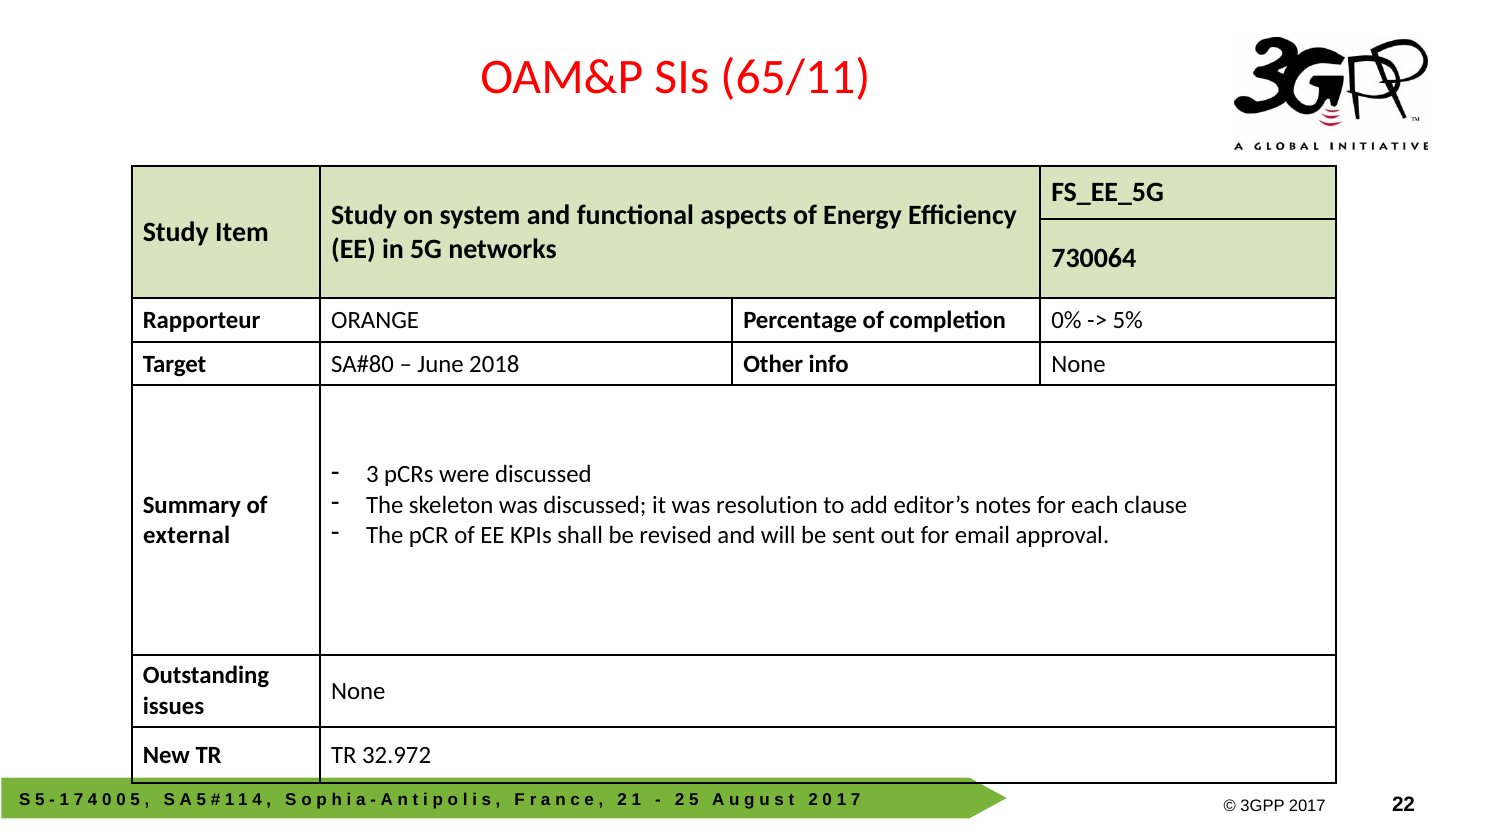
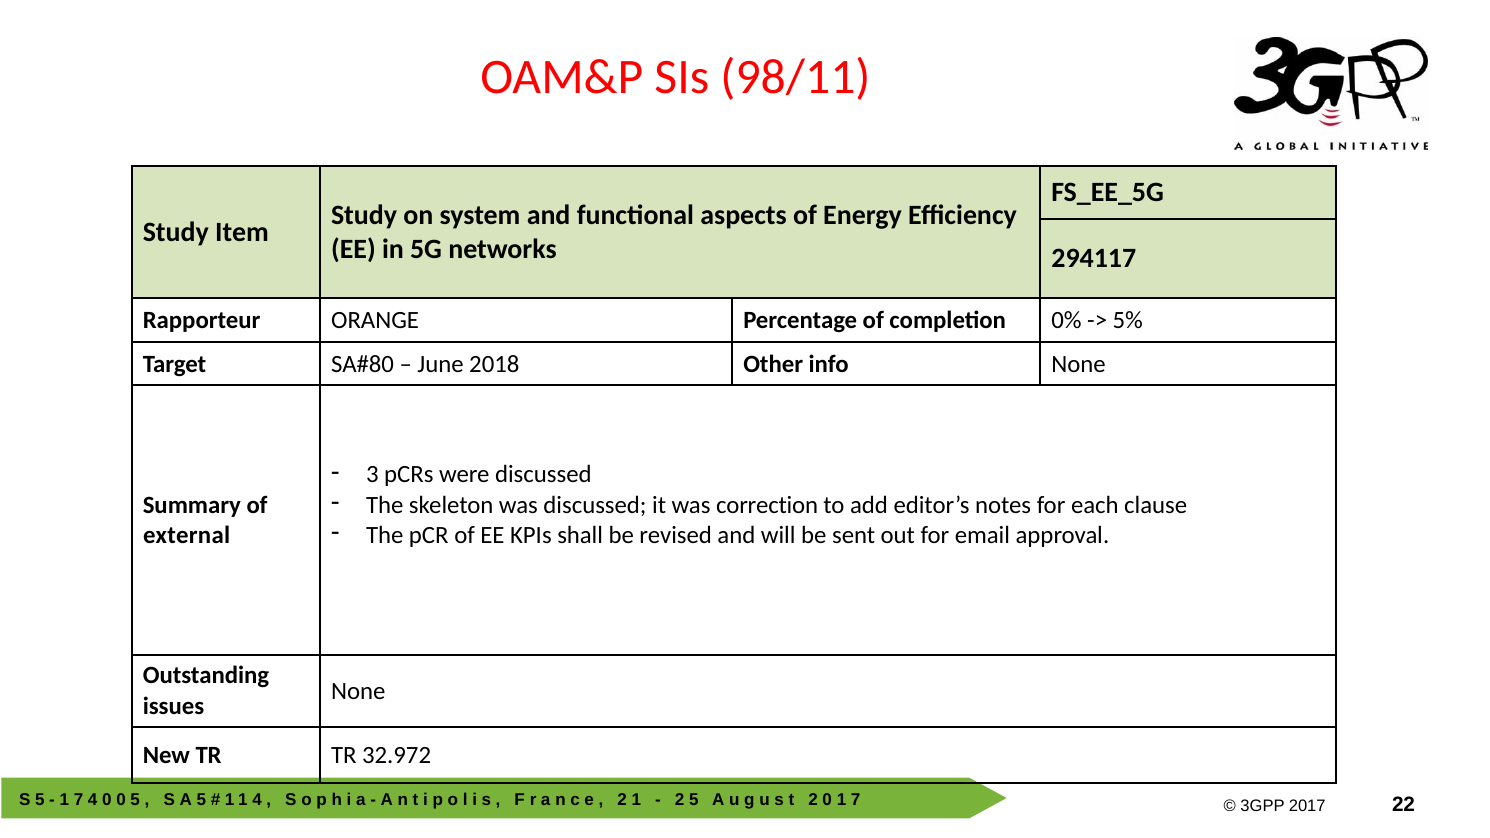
65/11: 65/11 -> 98/11
730064: 730064 -> 294117
resolution: resolution -> correction
